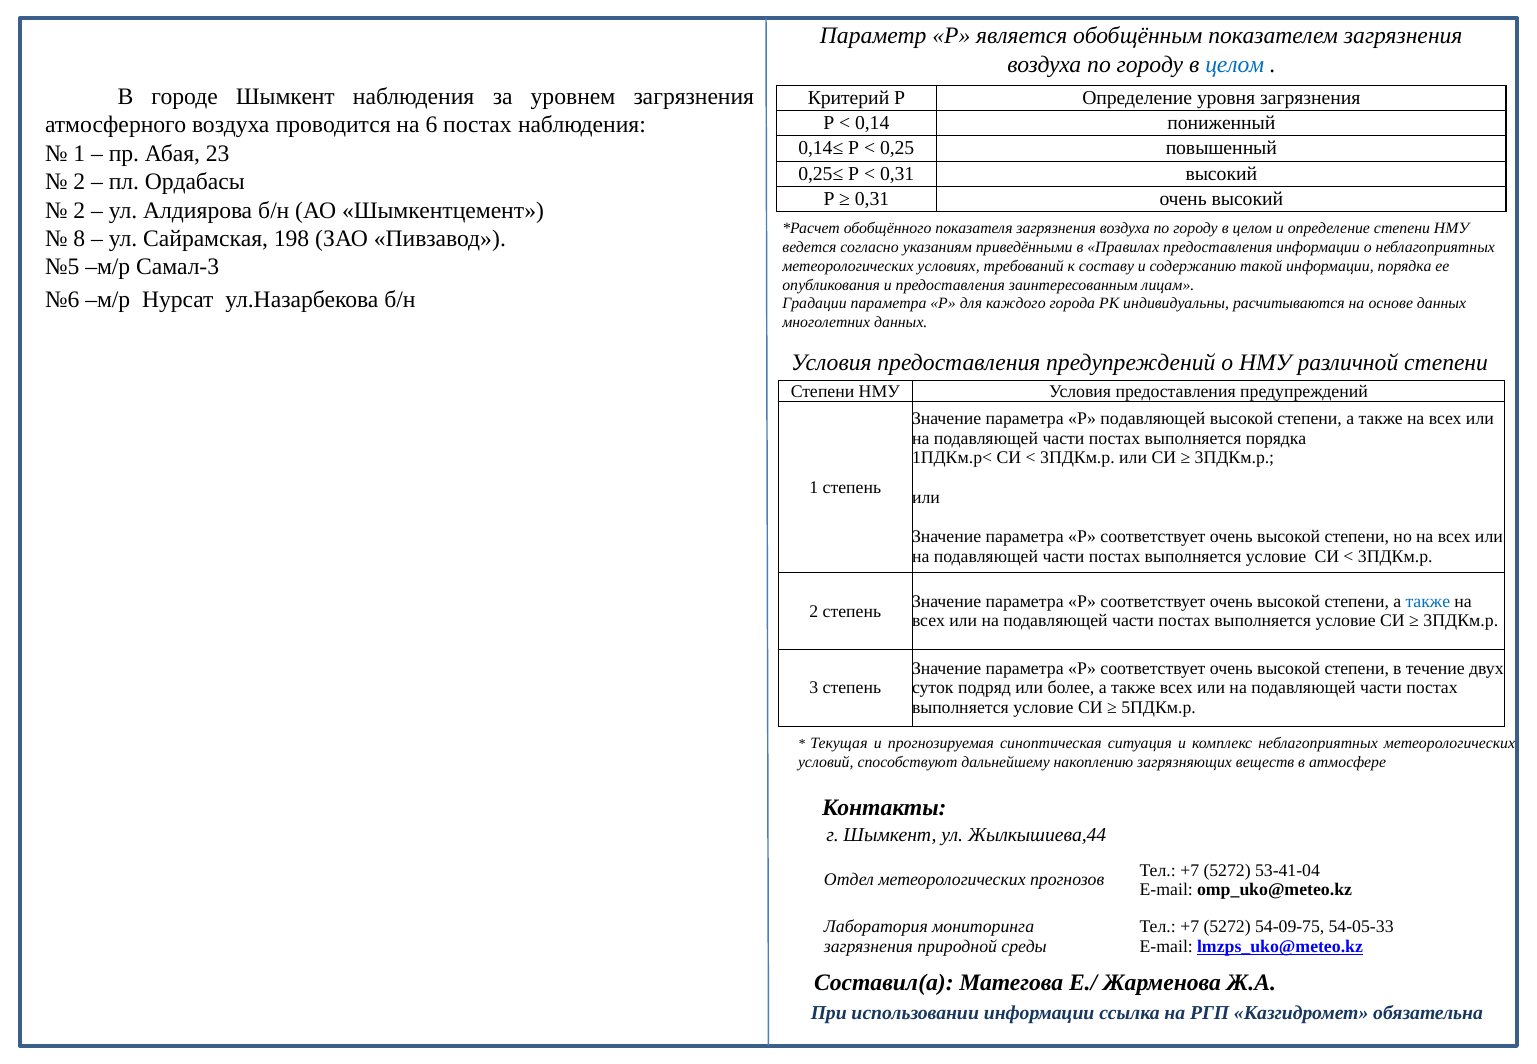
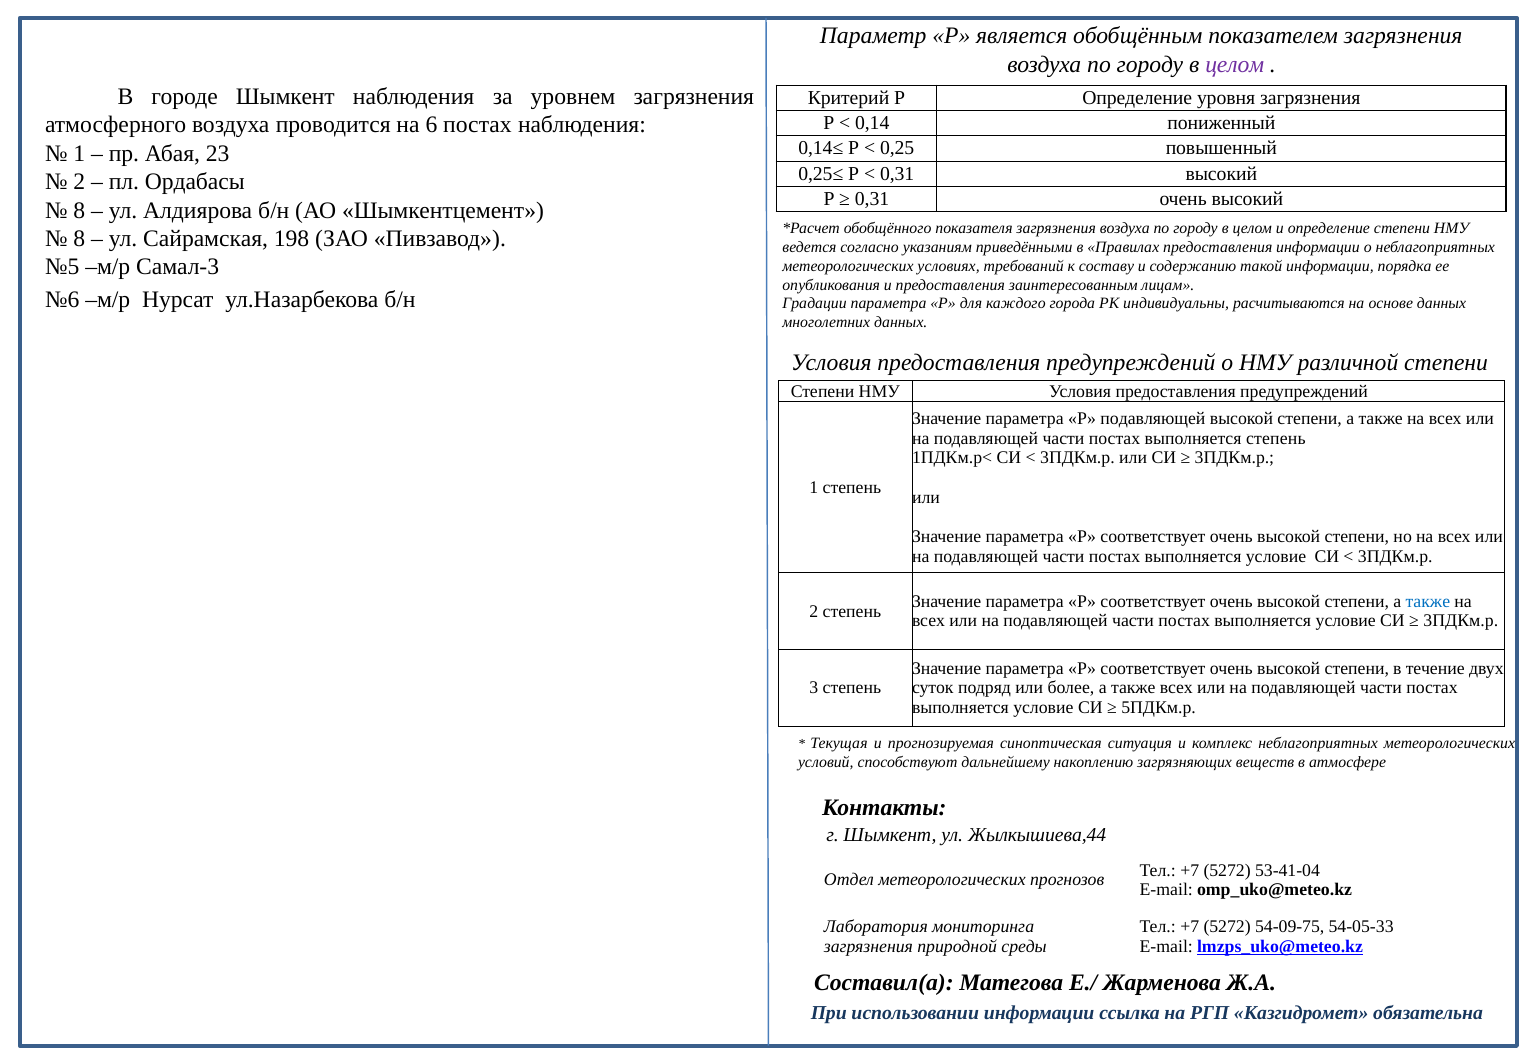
целом at (1235, 64) colour: blue -> purple
2 at (79, 210): 2 -> 8
выполняется порядка: порядка -> степень
